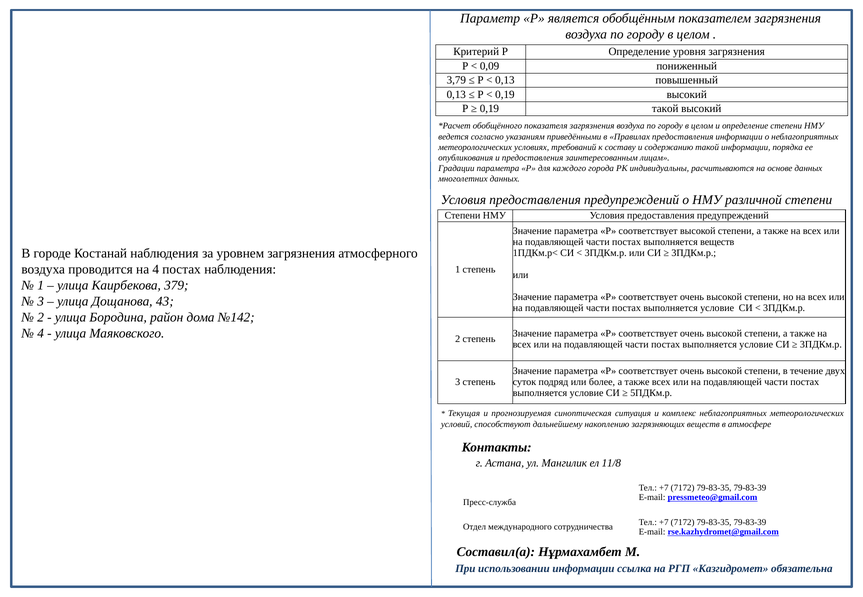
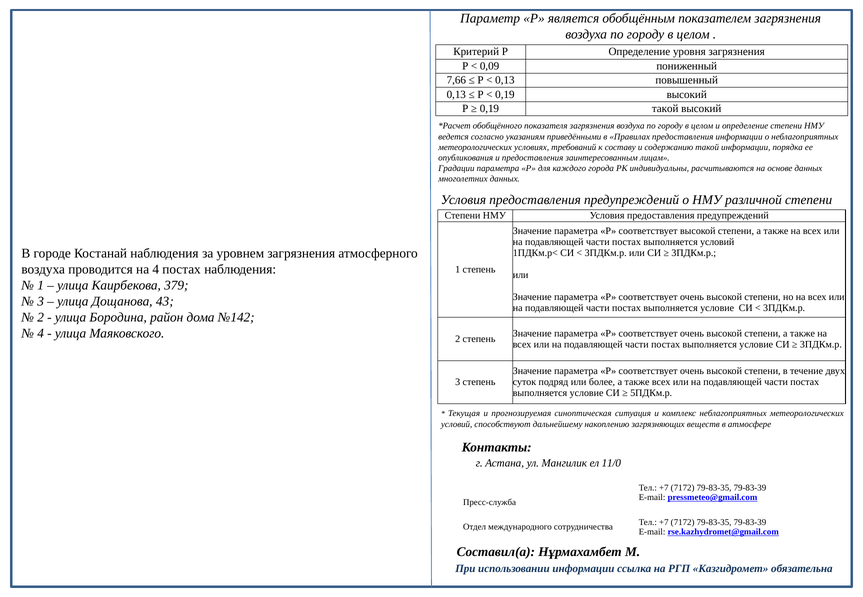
3,79: 3,79 -> 7,66
выполняется веществ: веществ -> условий
11/8: 11/8 -> 11/0
